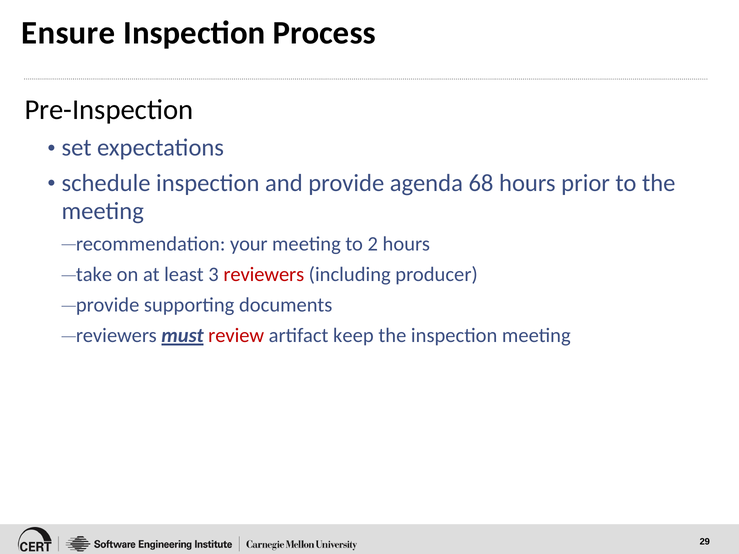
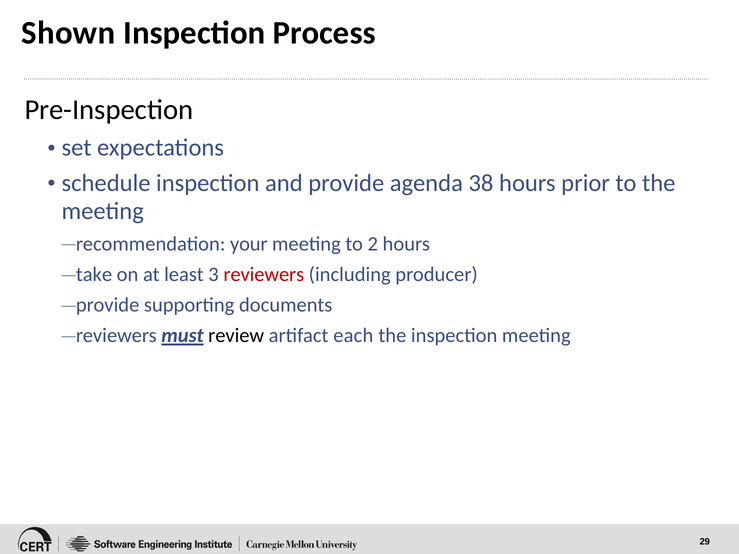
Ensure: Ensure -> Shown
68: 68 -> 38
review colour: red -> black
keep: keep -> each
